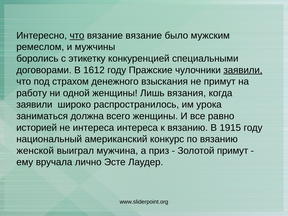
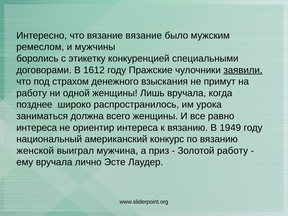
что at (77, 35) underline: present -> none
Лишь вязания: вязания -> вручала
заявили at (34, 105): заявили -> позднее
историей at (37, 128): историей -> интереса
не интереса: интереса -> ориентир
1915: 1915 -> 1949
Золотой примут: примут -> работу
